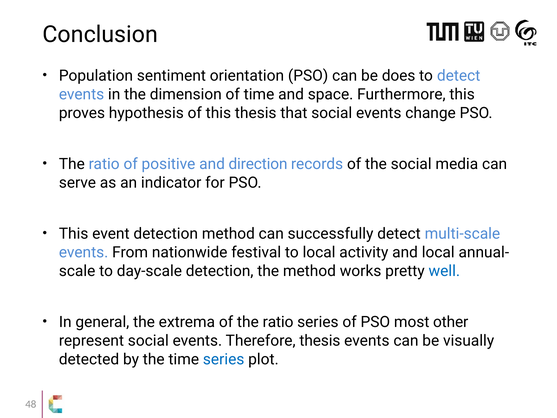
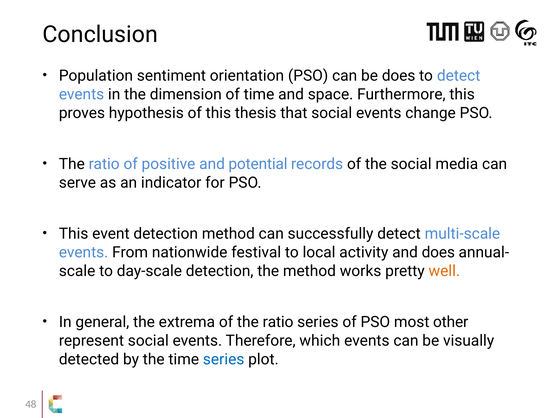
direction: direction -> potential
and local: local -> does
well colour: blue -> orange
Therefore thesis: thesis -> which
